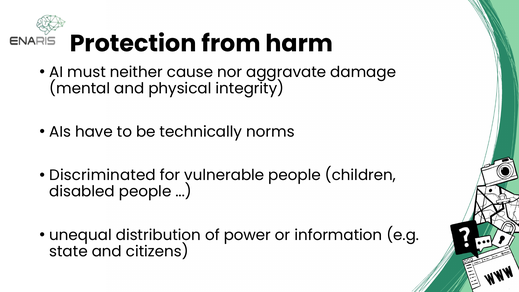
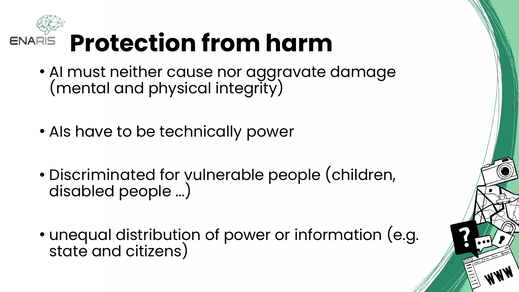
technically norms: norms -> power
